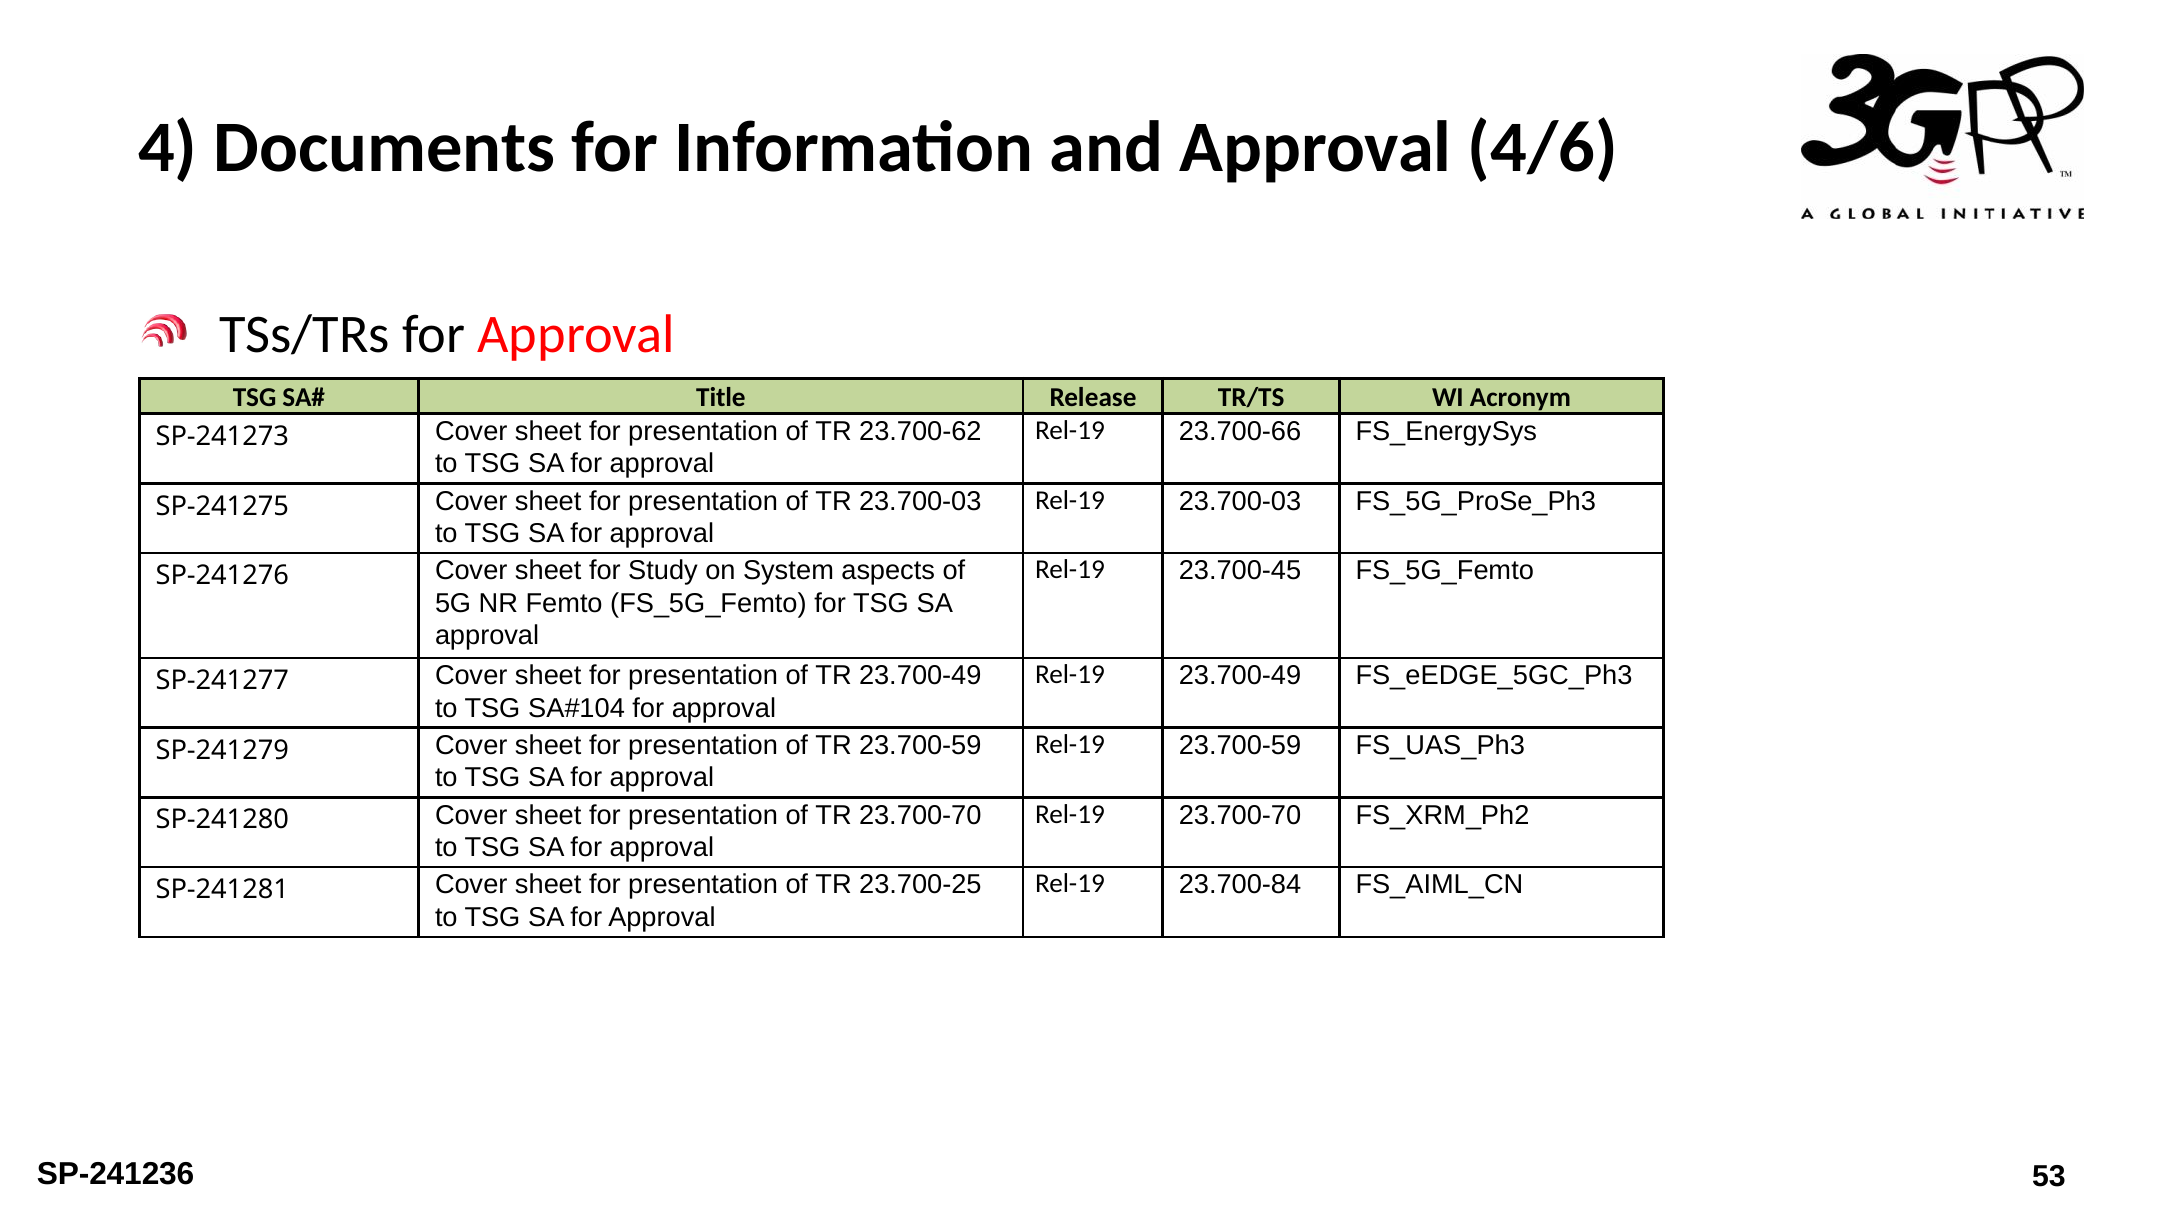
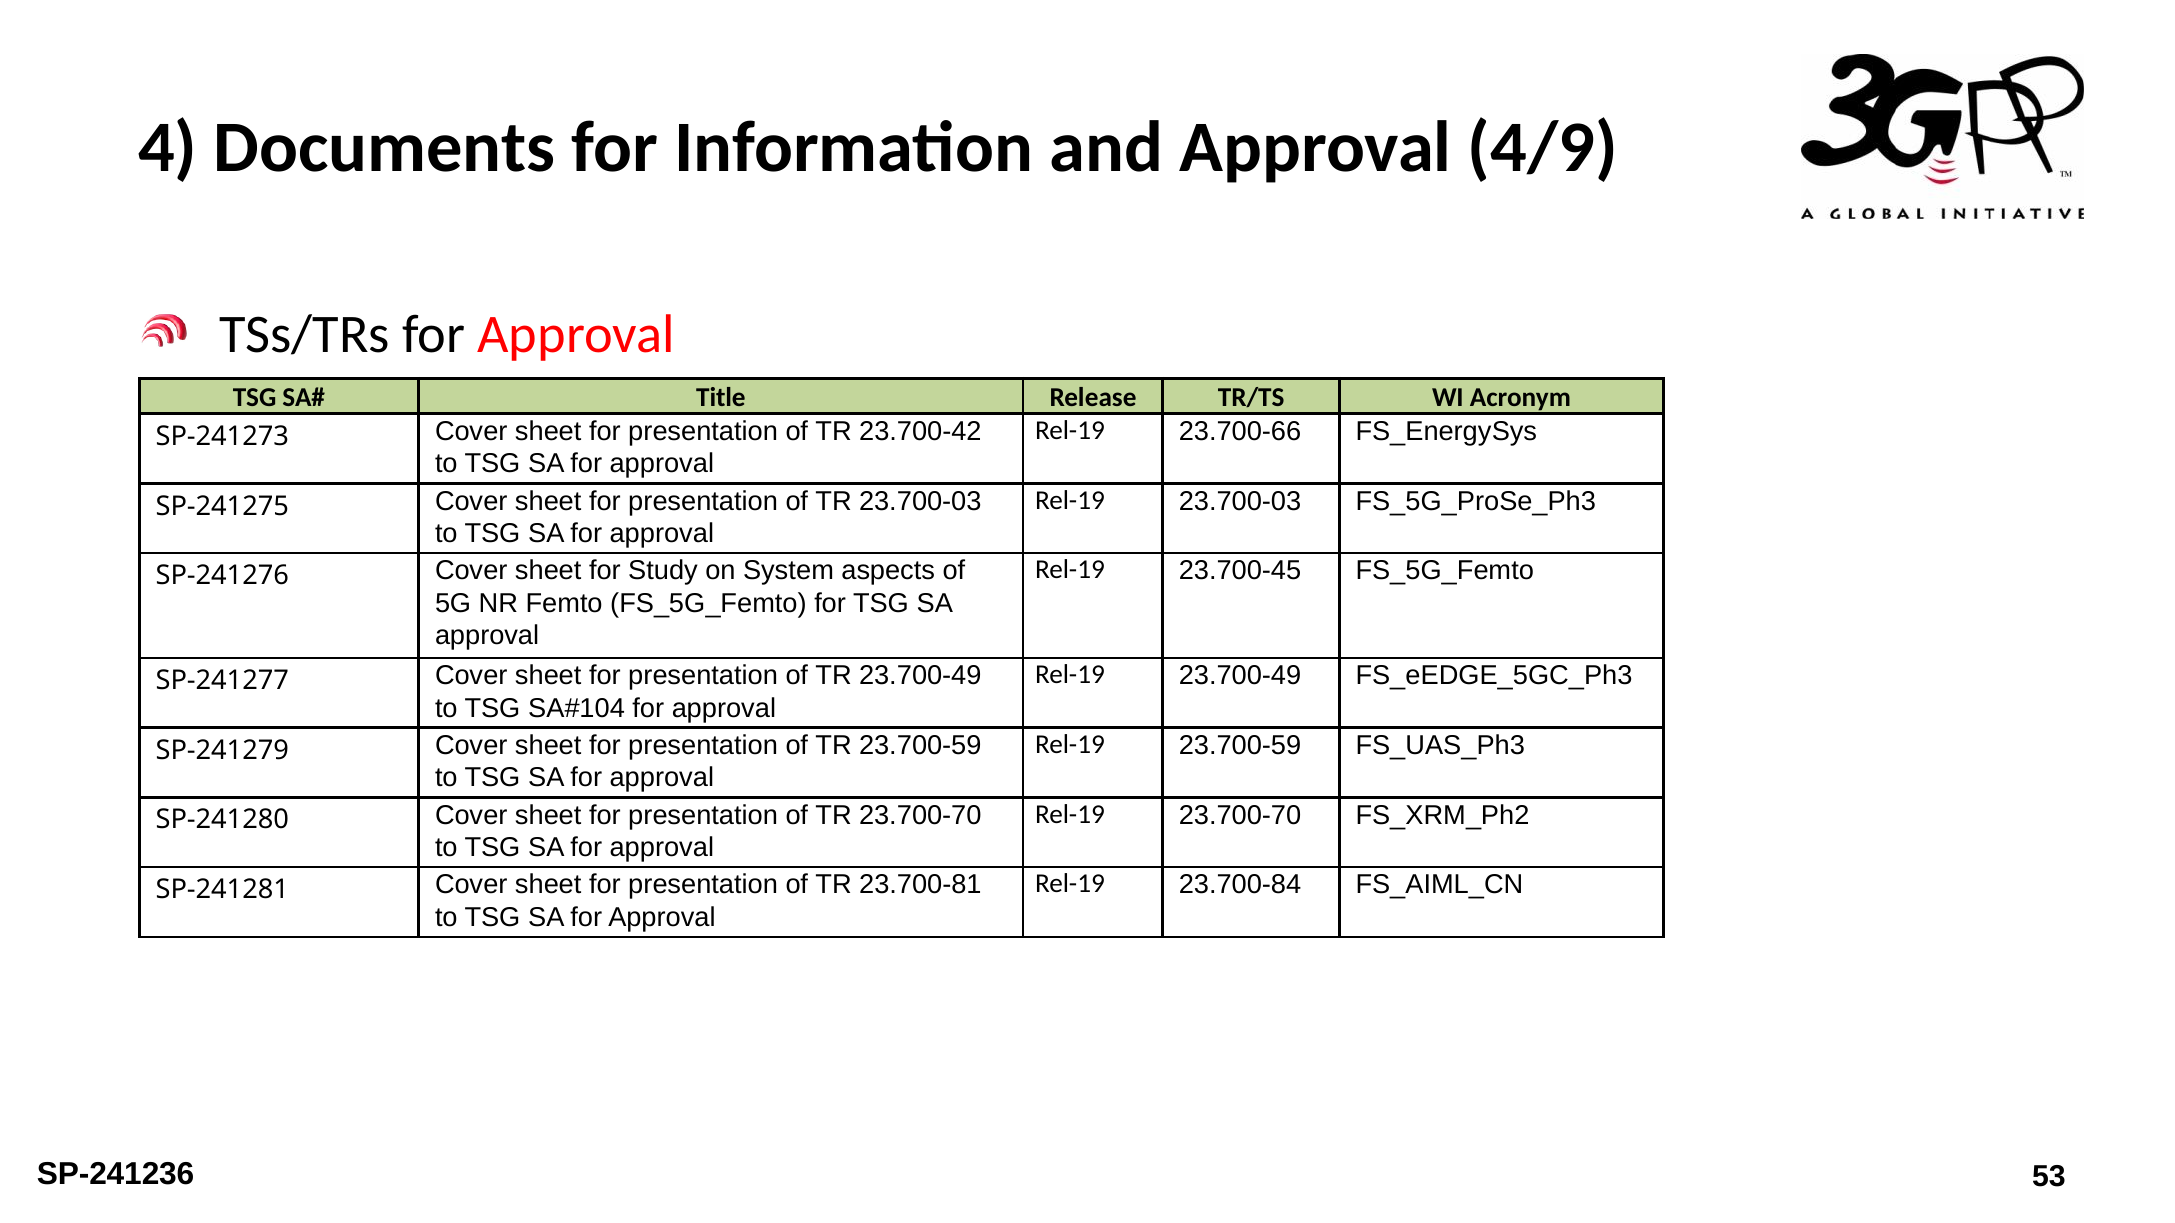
4/6: 4/6 -> 4/9
23.700-62: 23.700-62 -> 23.700-42
23.700-25: 23.700-25 -> 23.700-81
